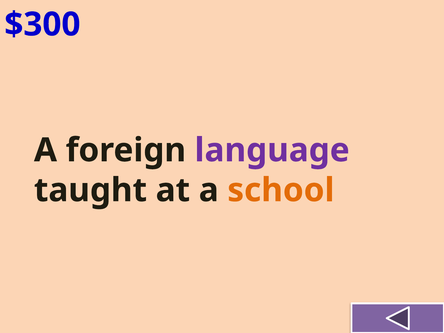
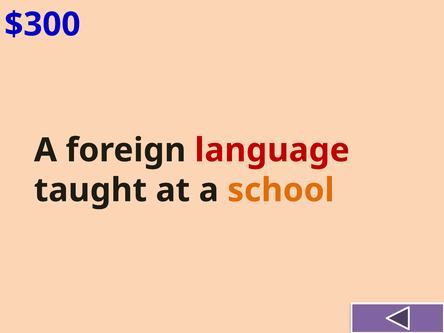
language colour: purple -> red
